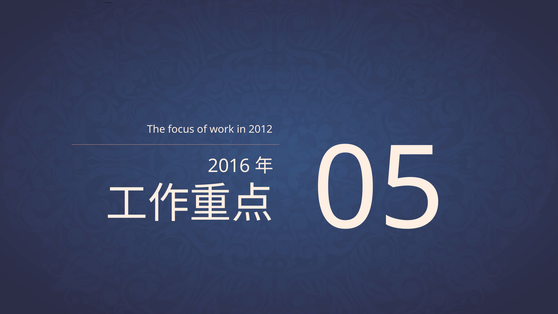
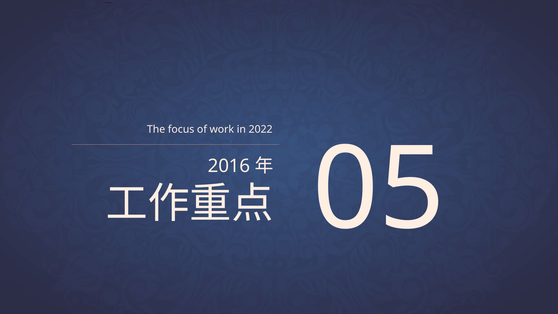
2012: 2012 -> 2022
